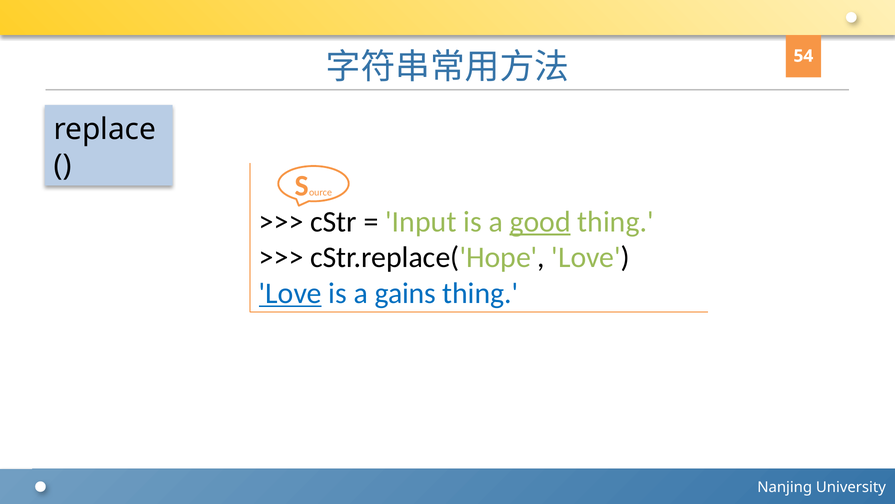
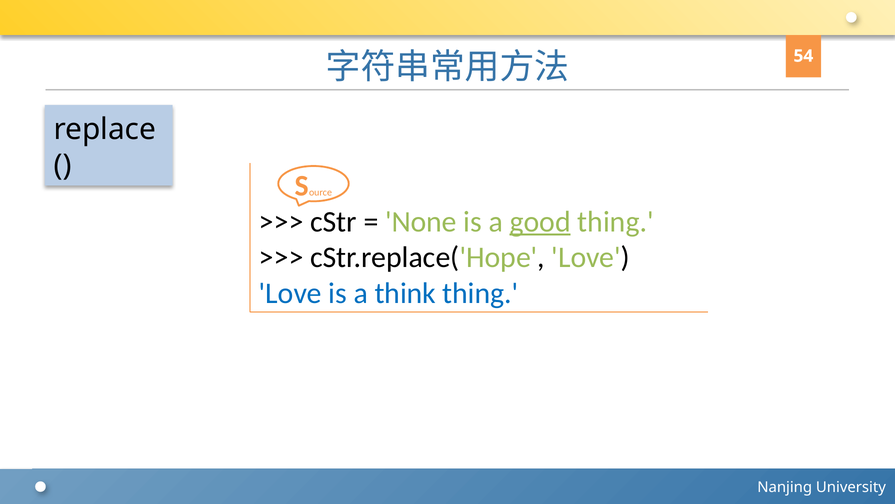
Input: Input -> None
Love at (290, 293) underline: present -> none
gains: gains -> think
